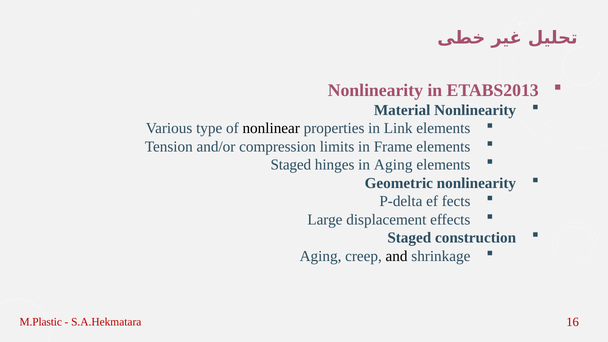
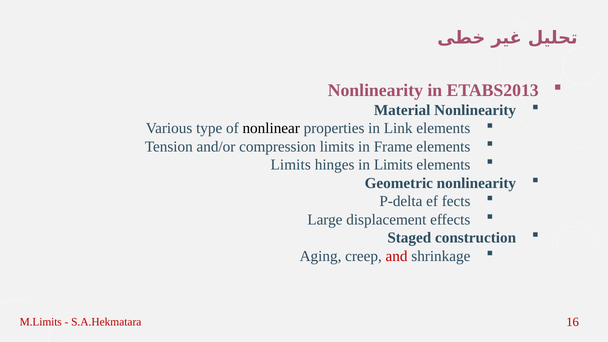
Staged at (291, 165): Staged -> Limits
in Aging: Aging -> Limits
and colour: black -> red
M.Plastic: M.Plastic -> M.Limits
